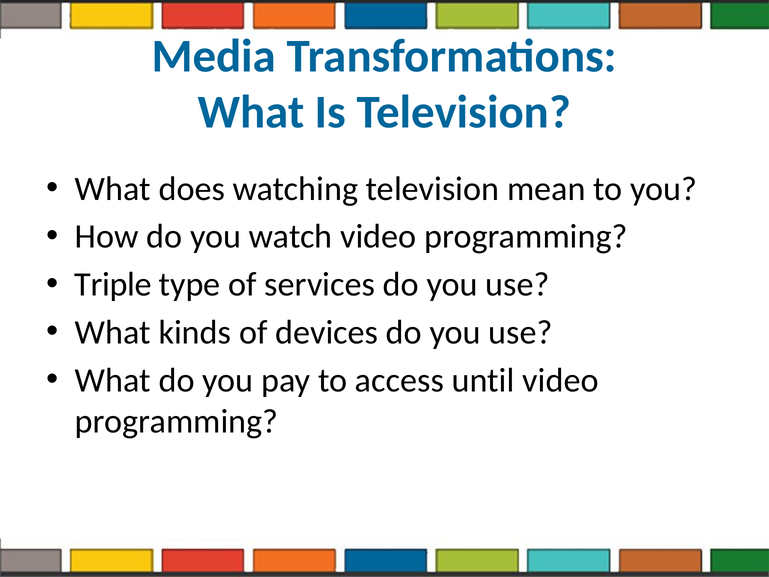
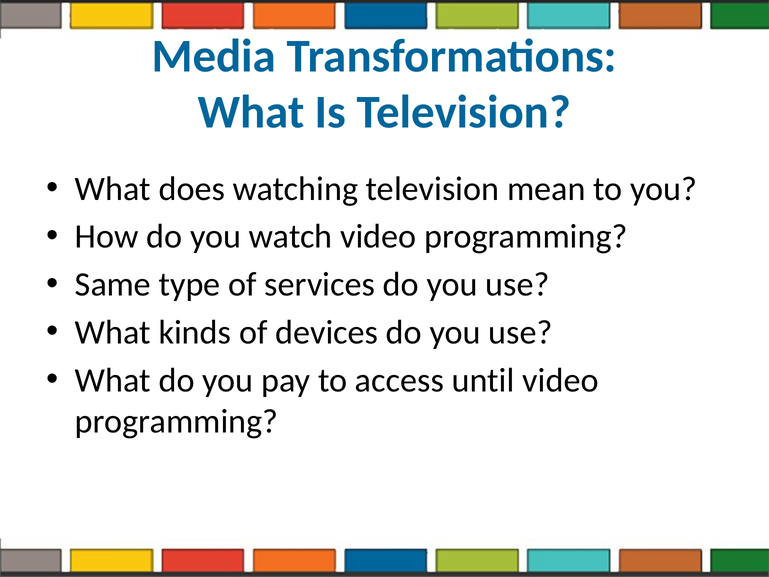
Triple: Triple -> Same
